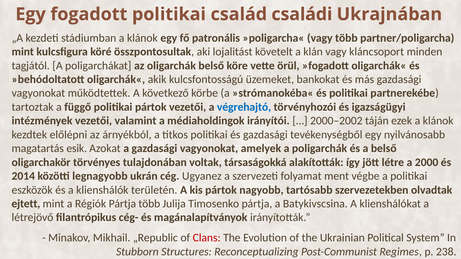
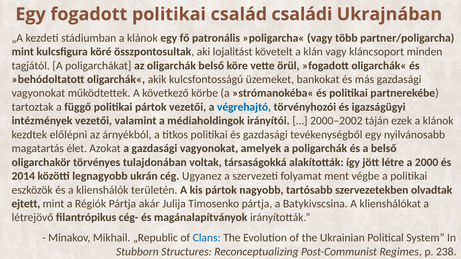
esik: esik -> élet
Pártja több: több -> akár
Clans colour: red -> blue
